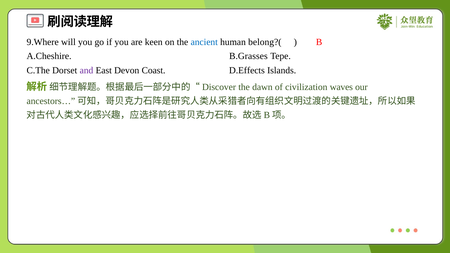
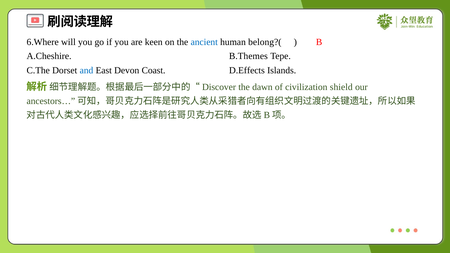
9.Where: 9.Where -> 6.Where
B.Grasses: B.Grasses -> B.Themes
and colour: purple -> blue
waves: waves -> shield
